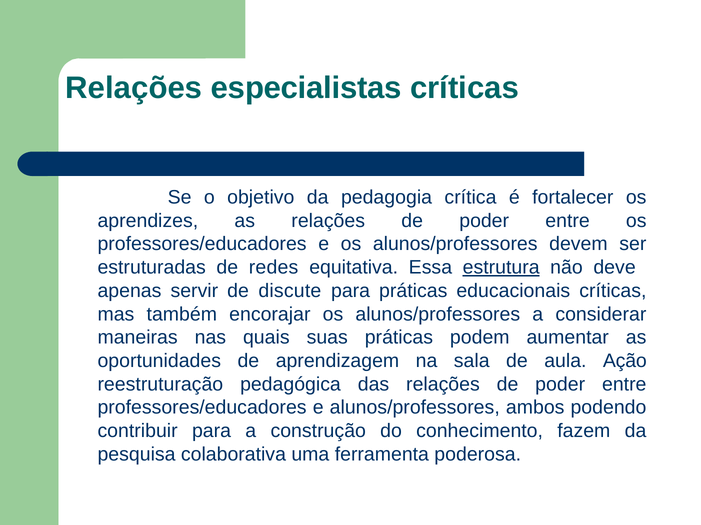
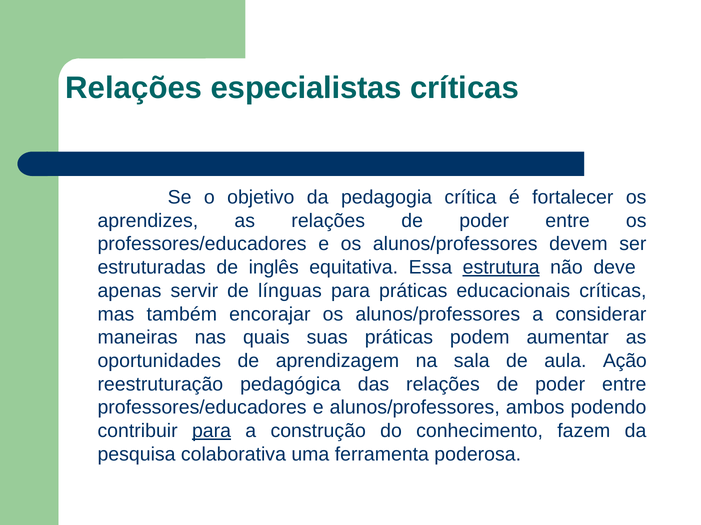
redes: redes -> inglês
discute: discute -> línguas
para at (212, 431) underline: none -> present
